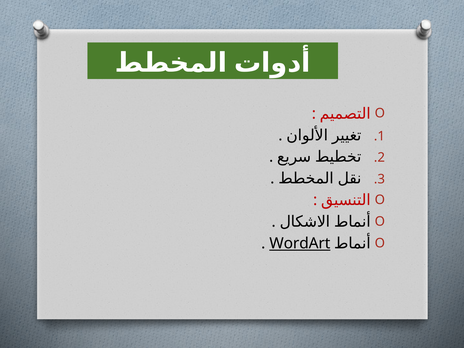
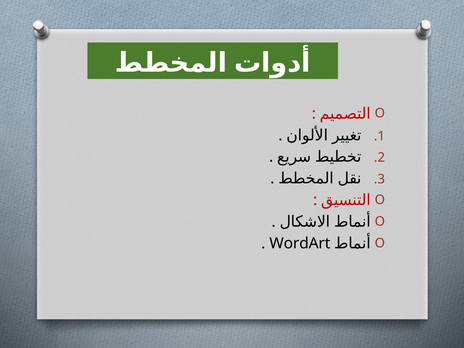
WordArt underline: present -> none
